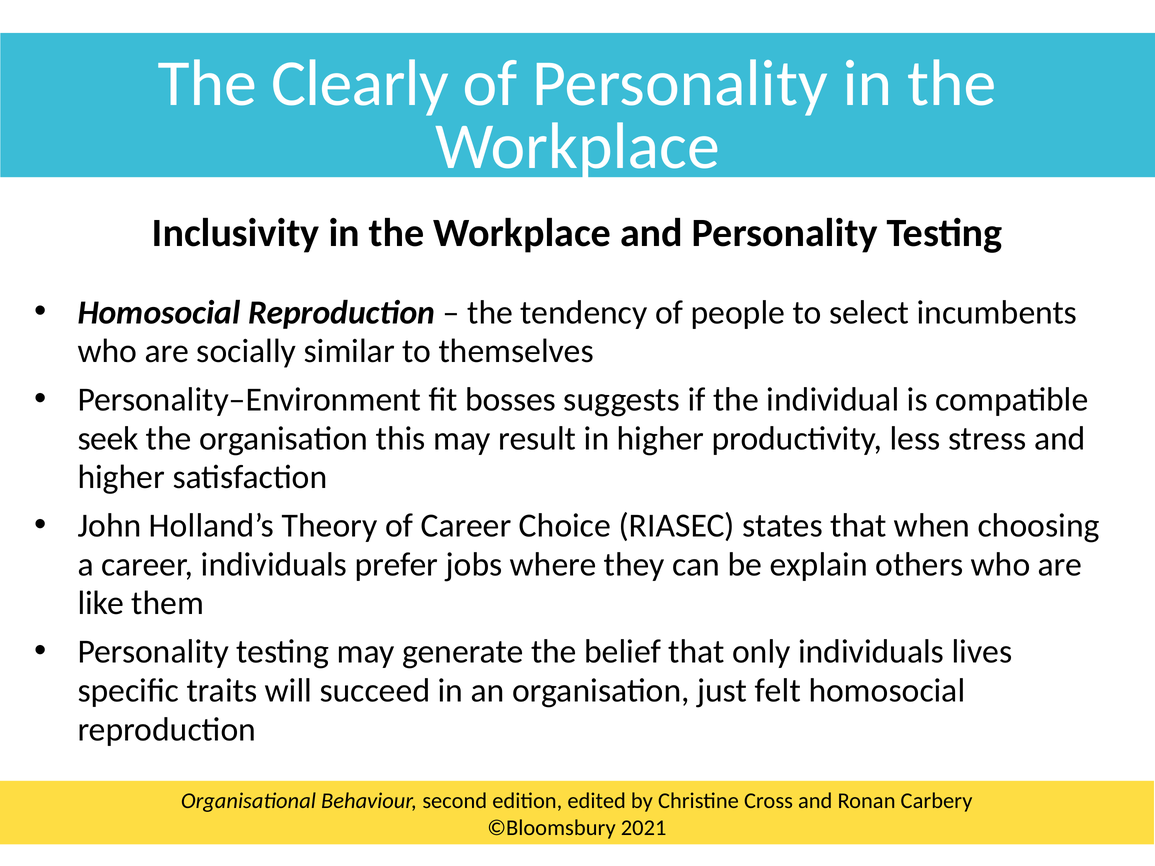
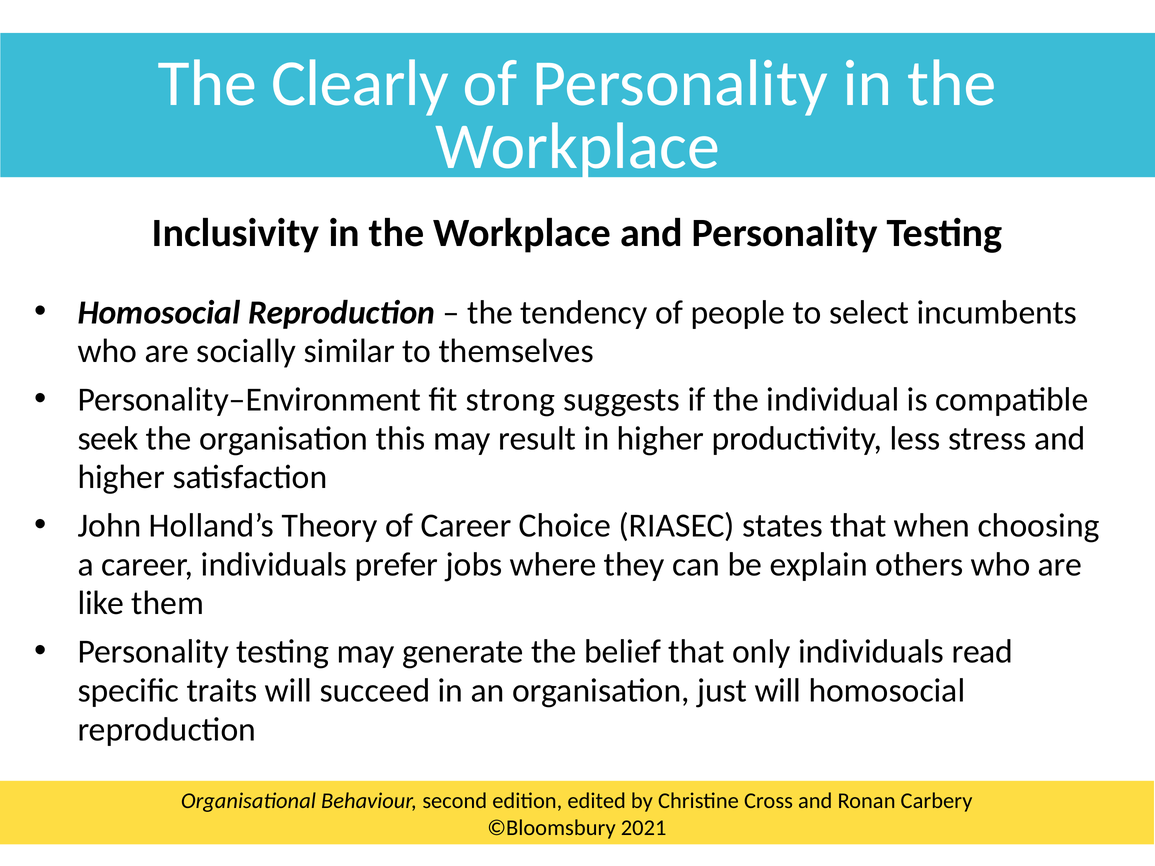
bosses: bosses -> strong
lives: lives -> read
just felt: felt -> will
